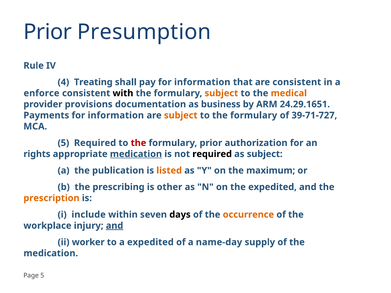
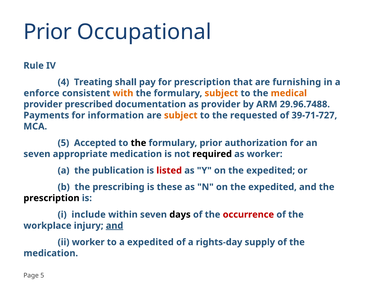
Presumption: Presumption -> Occupational
pay for information: information -> prescription
are consistent: consistent -> furnishing
with colour: black -> orange
provisions: provisions -> prescribed
as business: business -> provider
24.29.1651: 24.29.1651 -> 29.96.7488
formulary at (254, 115): formulary -> requested
5 Required: Required -> Accepted
the at (138, 143) colour: red -> black
rights at (37, 154): rights -> seven
medication at (136, 154) underline: present -> none
as subject: subject -> worker
listed colour: orange -> red
Y on the maximum: maximum -> expedited
other: other -> these
prescription at (51, 198) colour: orange -> black
occurrence colour: orange -> red
name-day: name-day -> rights-day
